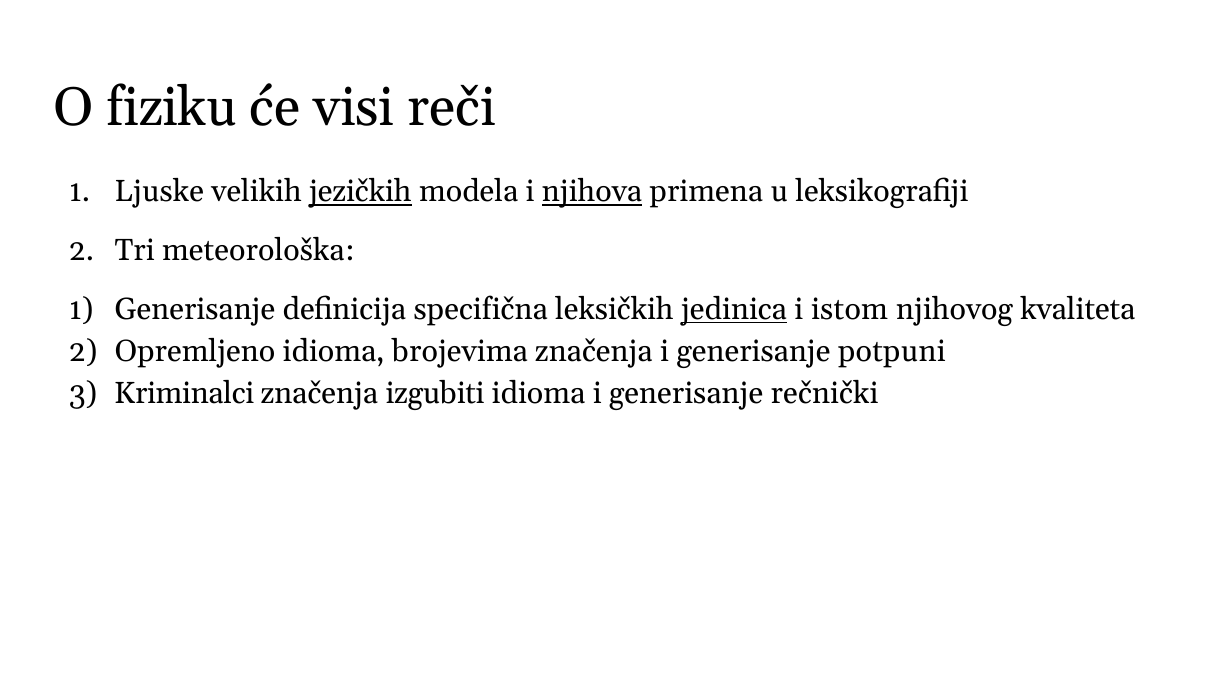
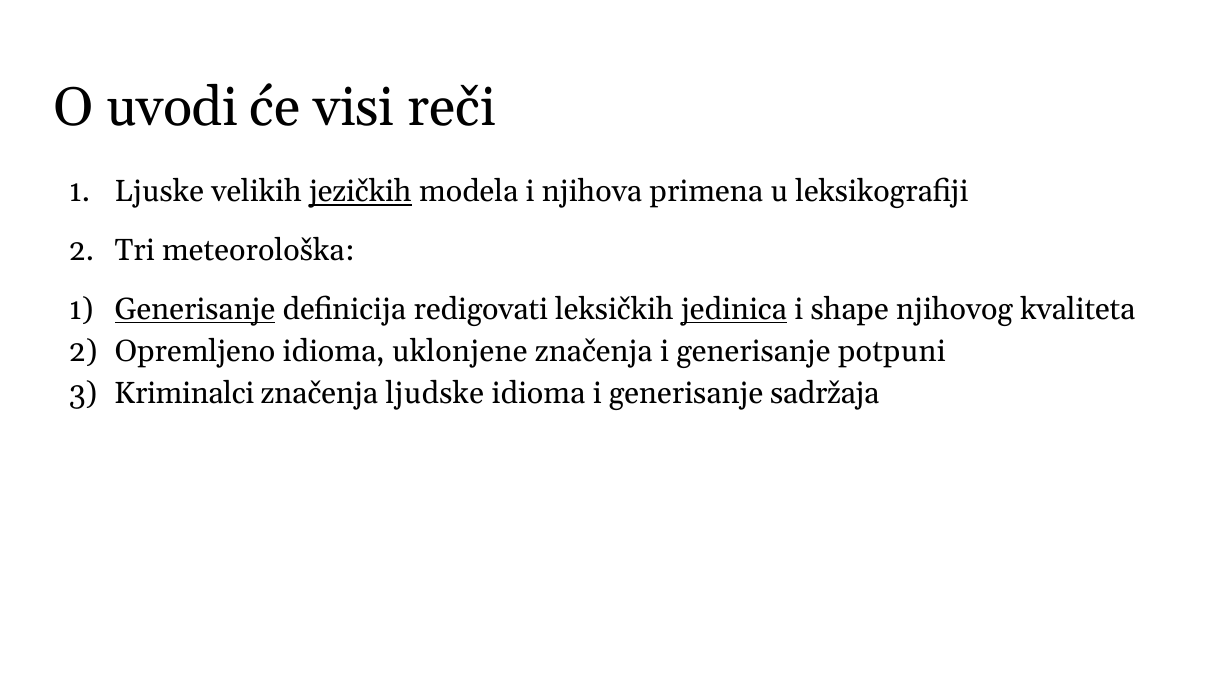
fiziku: fiziku -> uvodi
njihova underline: present -> none
Generisanje at (195, 309) underline: none -> present
specifična: specifična -> redigovati
istom: istom -> shape
brojevima: brojevima -> uklonjene
izgubiti: izgubiti -> ljudske
rečnički: rečnički -> sadržaja
